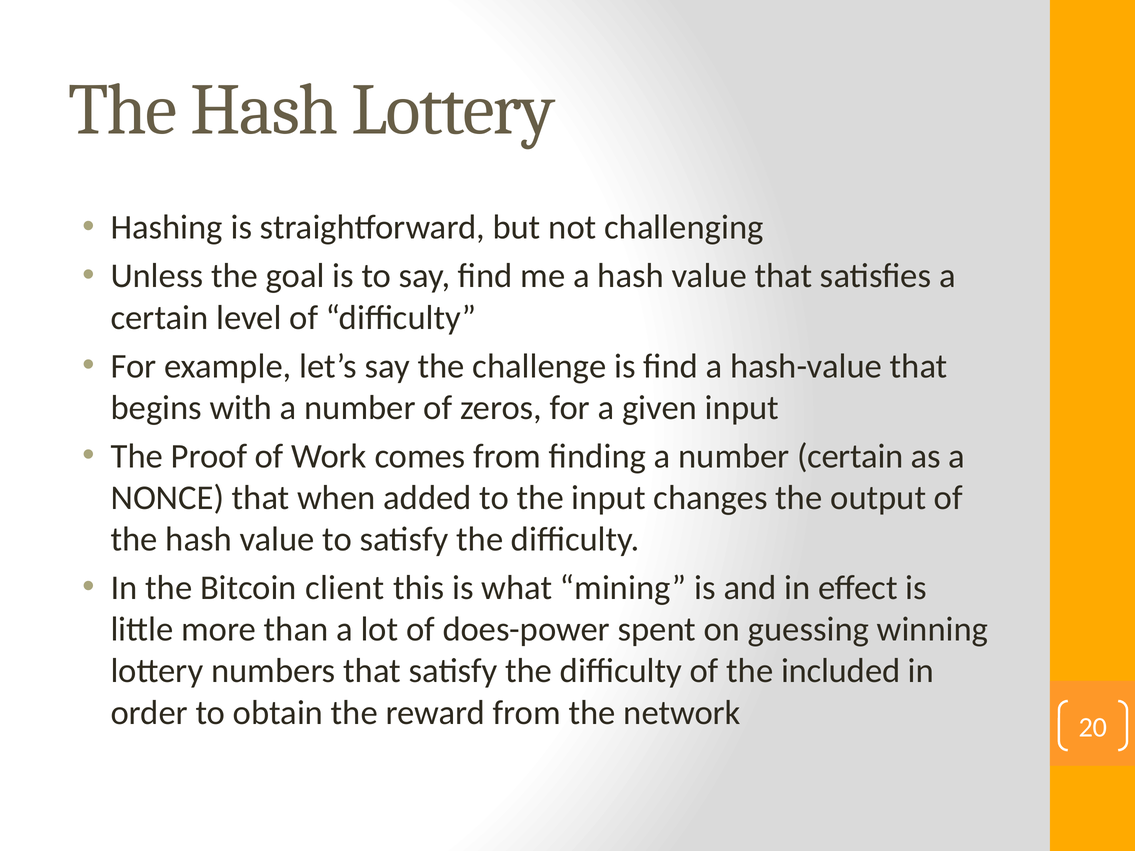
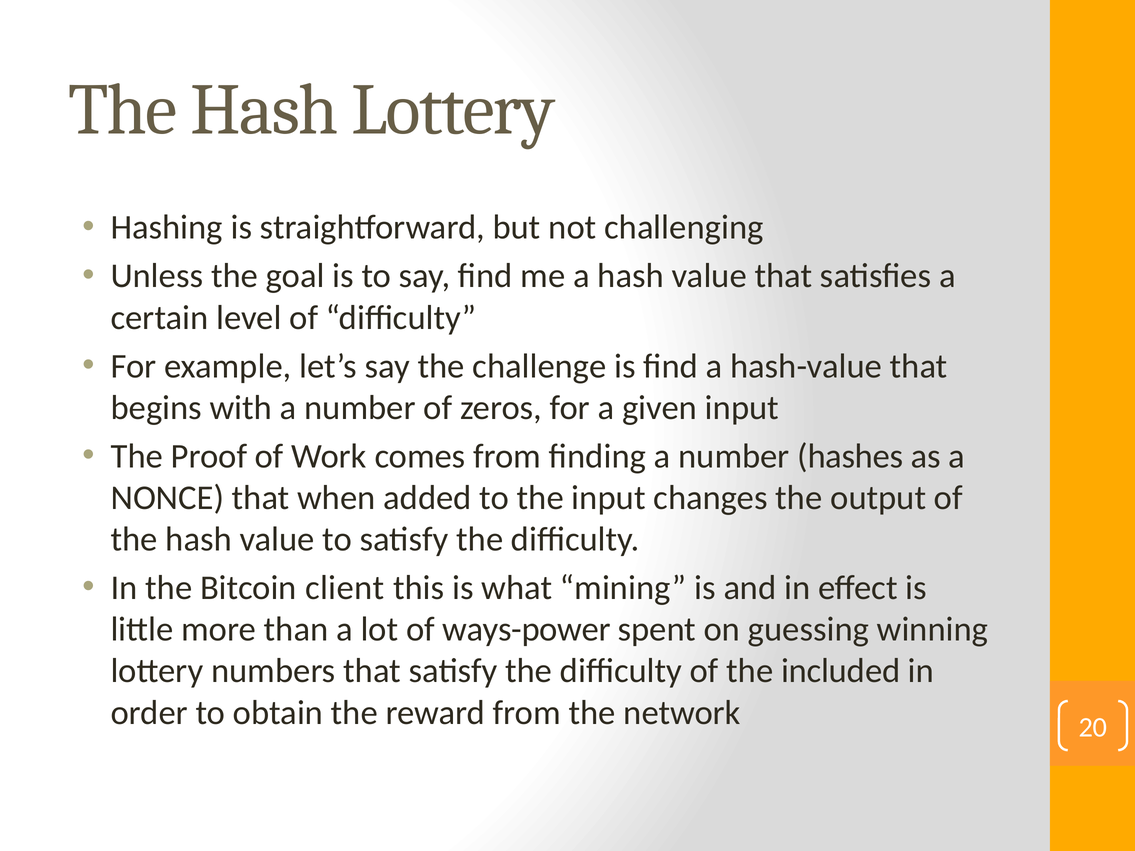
number certain: certain -> hashes
does-power: does-power -> ways-power
